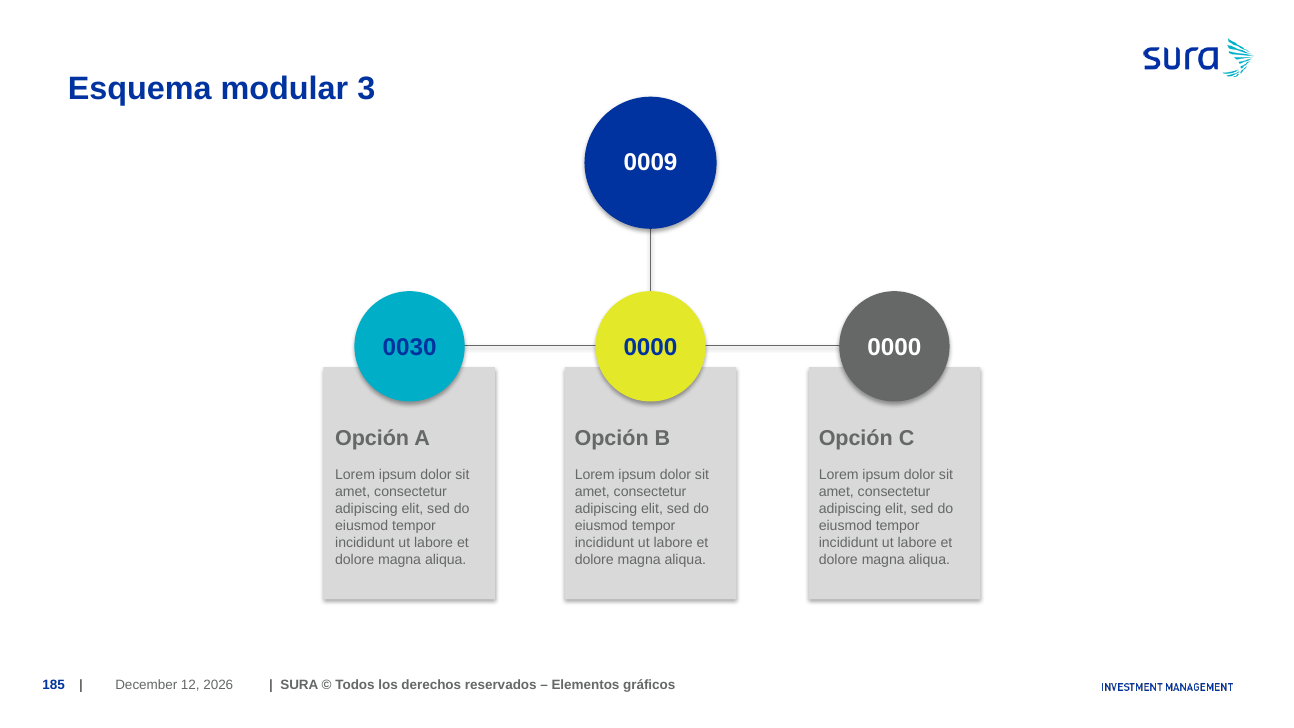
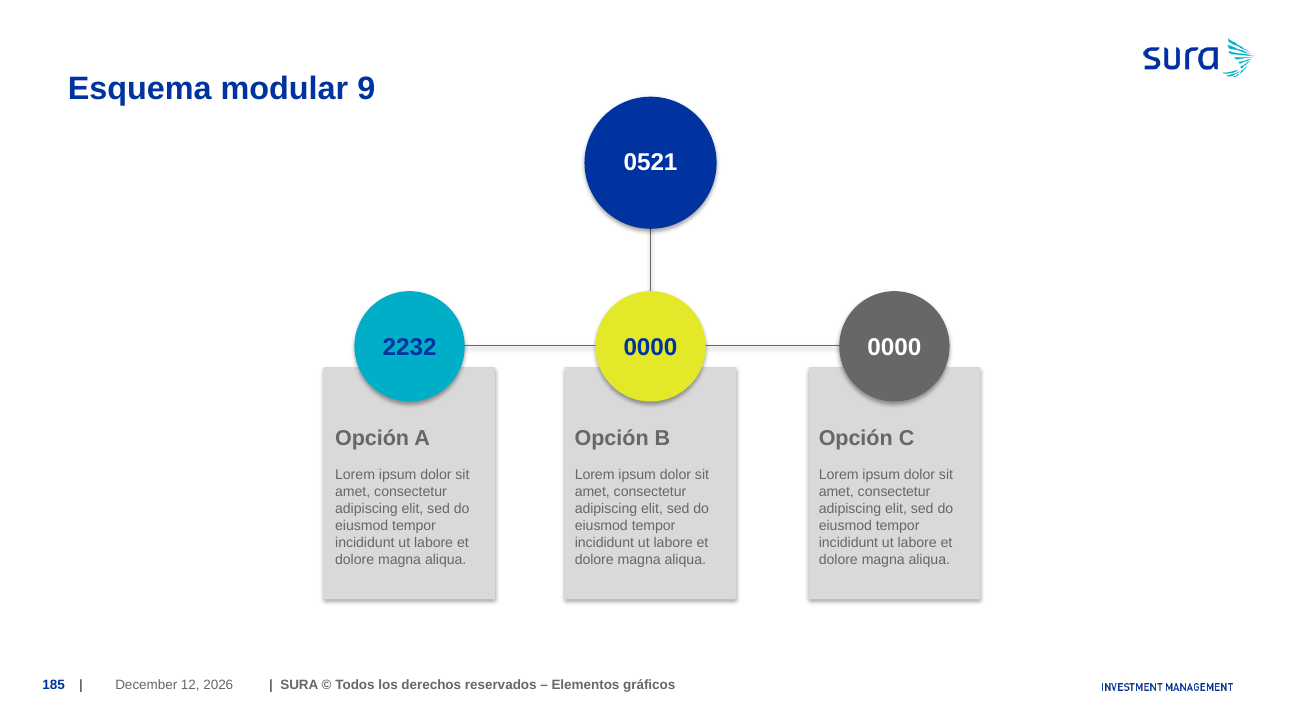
3: 3 -> 9
0009: 0009 -> 0521
0030: 0030 -> 2232
